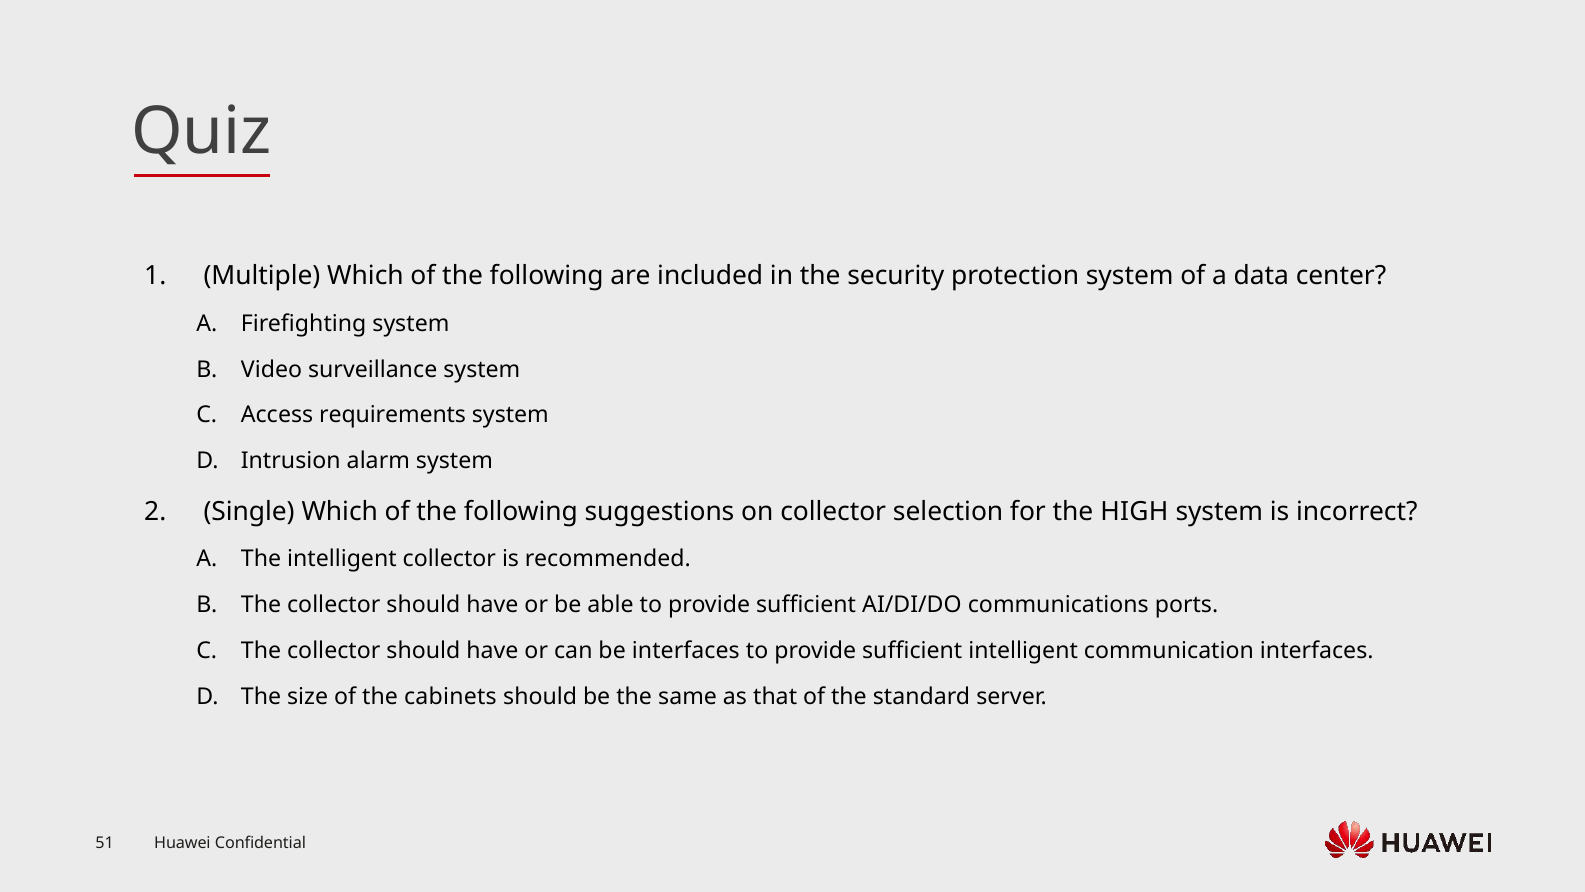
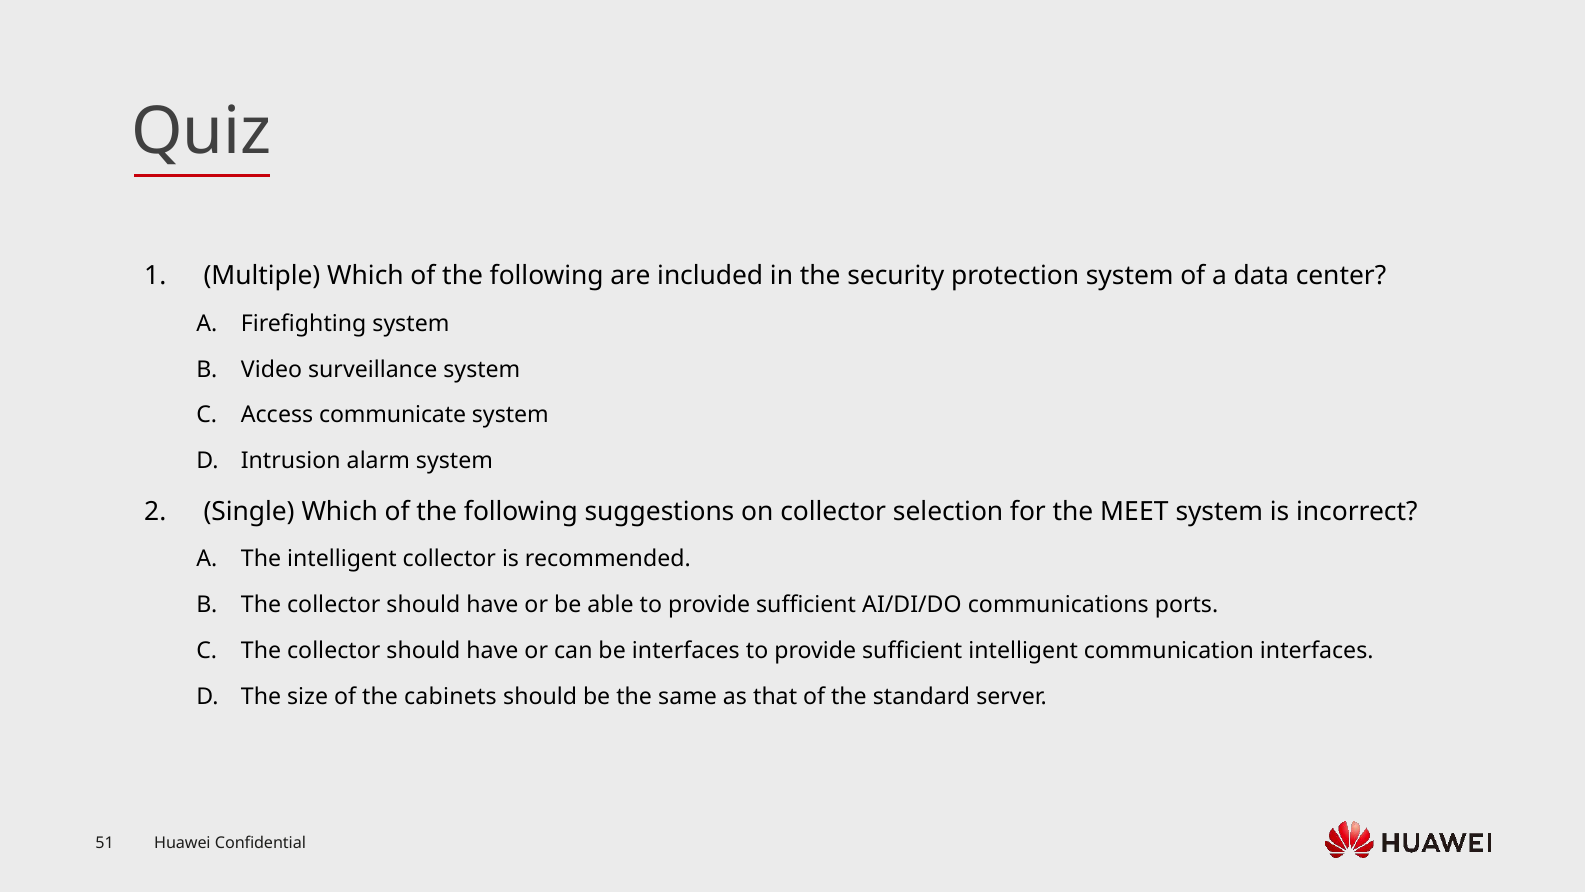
requirements: requirements -> communicate
HIGH: HIGH -> MEET
